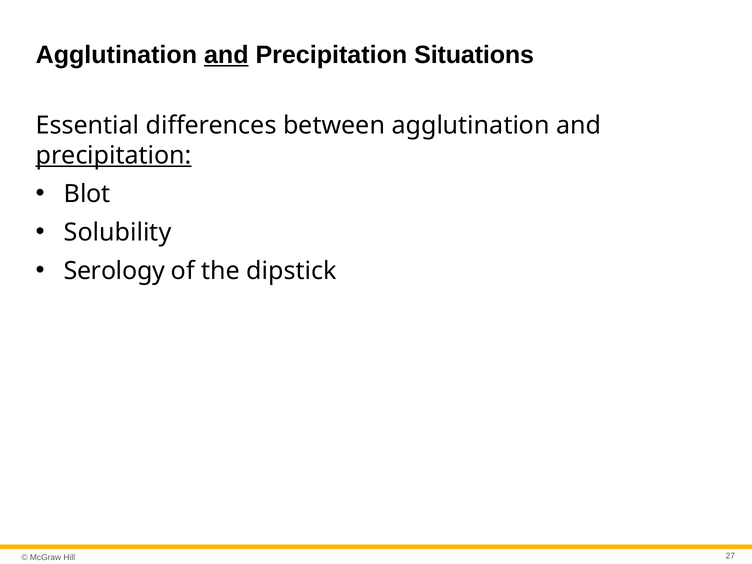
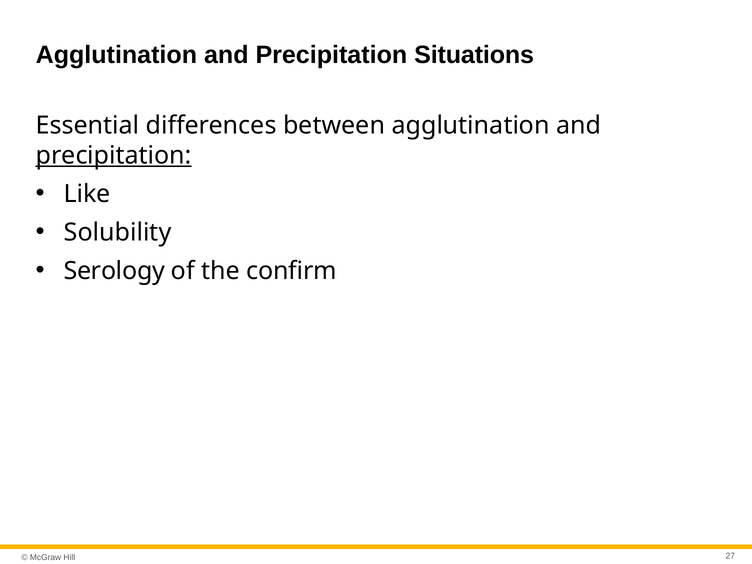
and at (226, 55) underline: present -> none
Blot: Blot -> Like
dipstick: dipstick -> confirm
